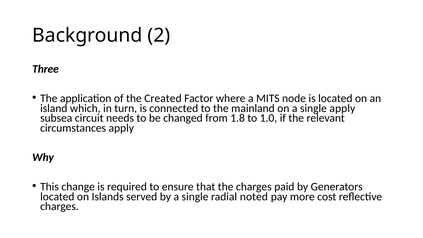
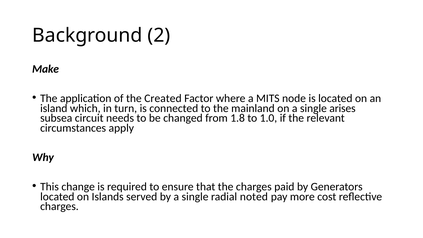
Three: Three -> Make
single apply: apply -> arises
